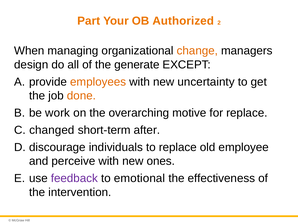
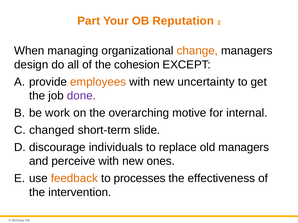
Authorized: Authorized -> Reputation
generate: generate -> cohesion
done colour: orange -> purple
for replace: replace -> internal
after: after -> slide
old employee: employee -> managers
feedback colour: purple -> orange
emotional: emotional -> processes
